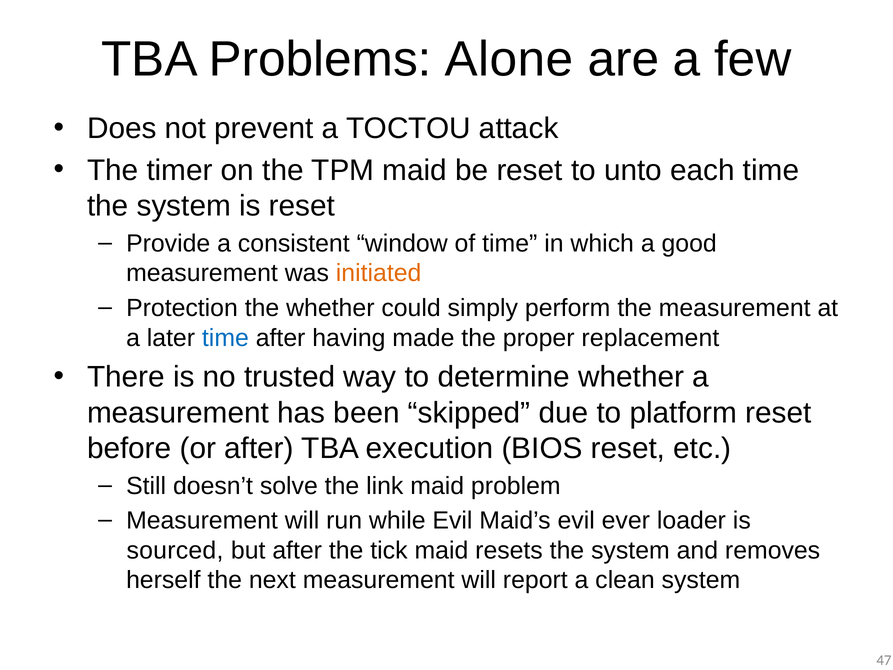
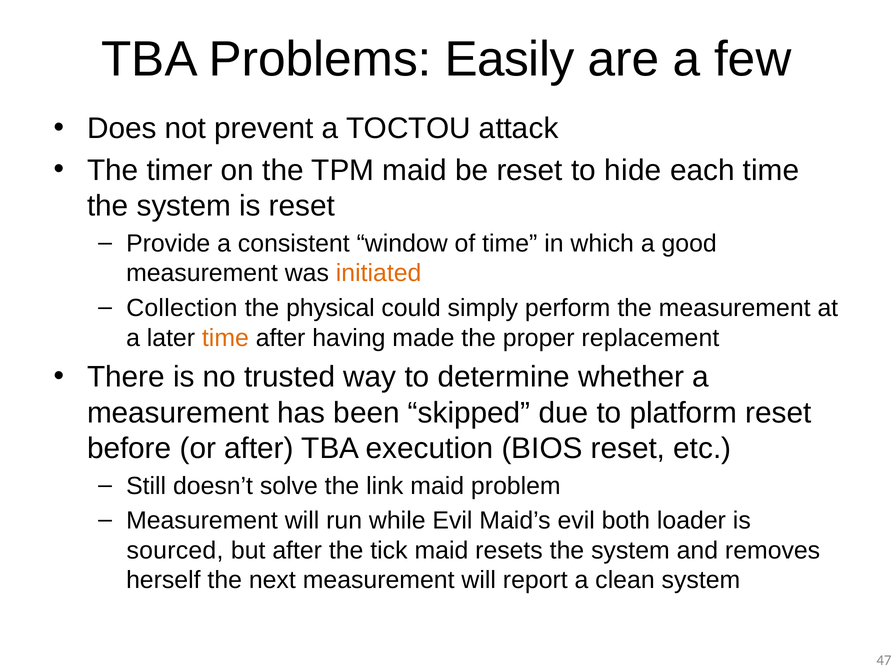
Alone: Alone -> Easily
unto: unto -> hide
Protection: Protection -> Collection
the whether: whether -> physical
time at (225, 338) colour: blue -> orange
ever: ever -> both
